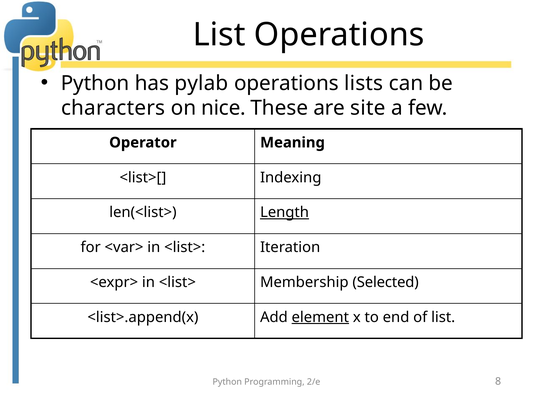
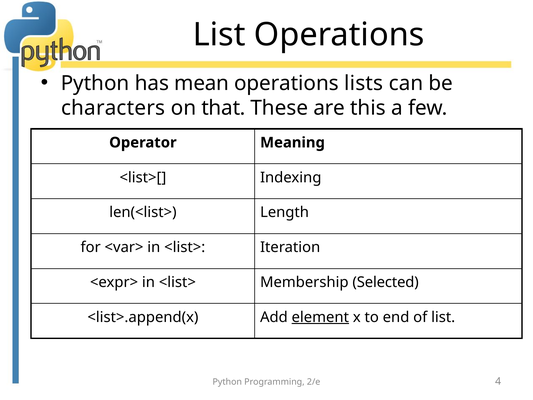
pylab: pylab -> mean
nice: nice -> that
site: site -> this
Length underline: present -> none
8: 8 -> 4
